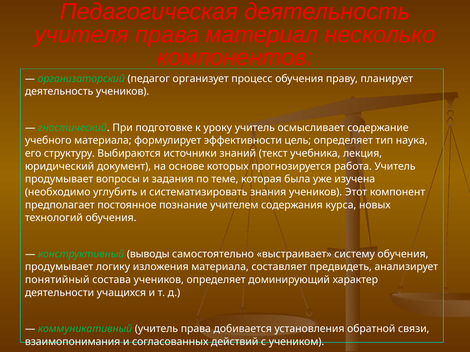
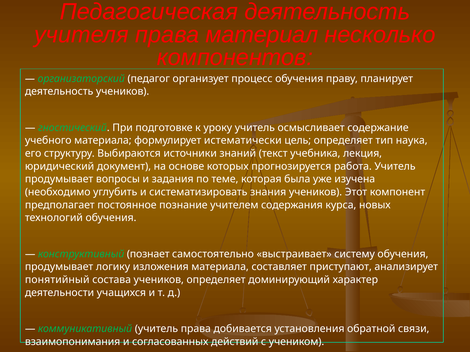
эффективности: эффективности -> истематически
выводы: выводы -> познает
предвидеть: предвидеть -> приступают
